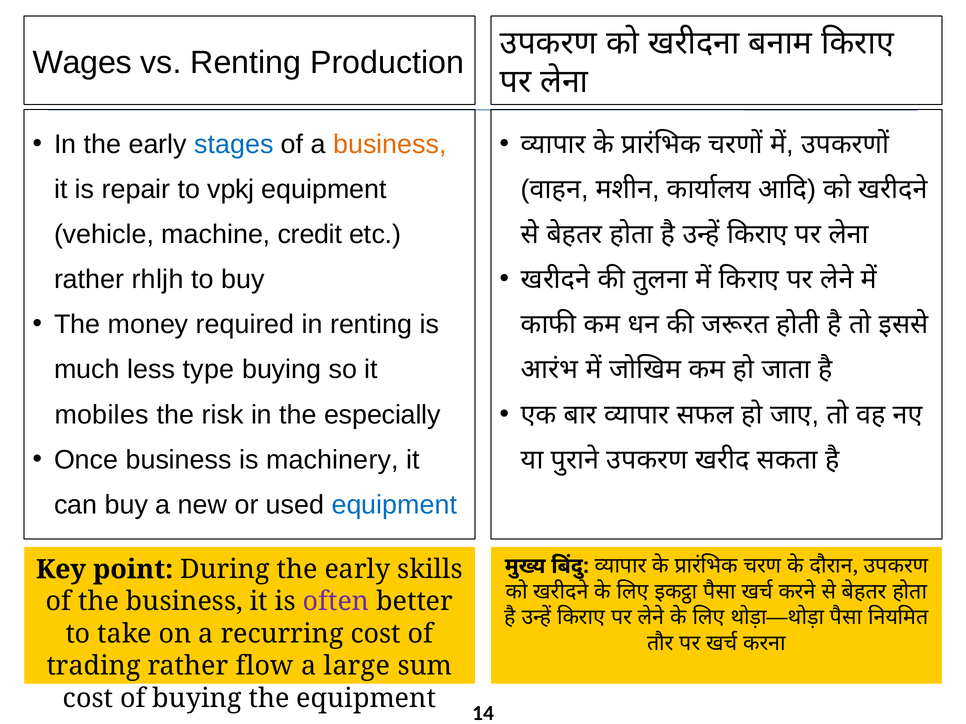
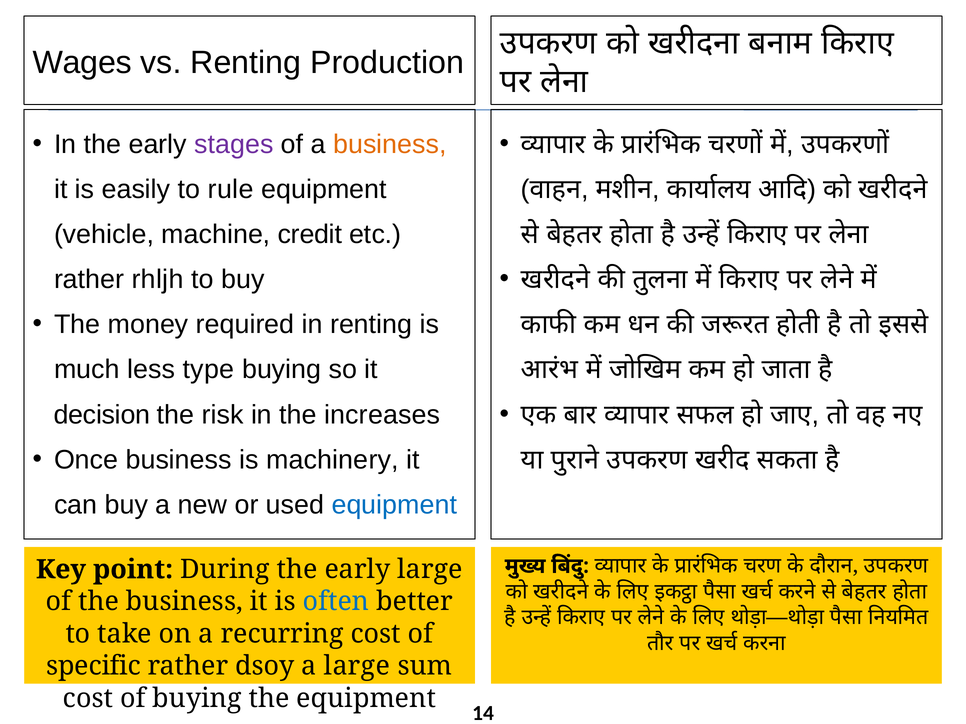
stages colour: blue -> purple
repair: repair -> easily
vpkj: vpkj -> rule
mobiles: mobiles -> decision
especially: especially -> increases
early skills: skills -> large
often colour: purple -> blue
trading: trading -> specific
flow: flow -> dsoy
